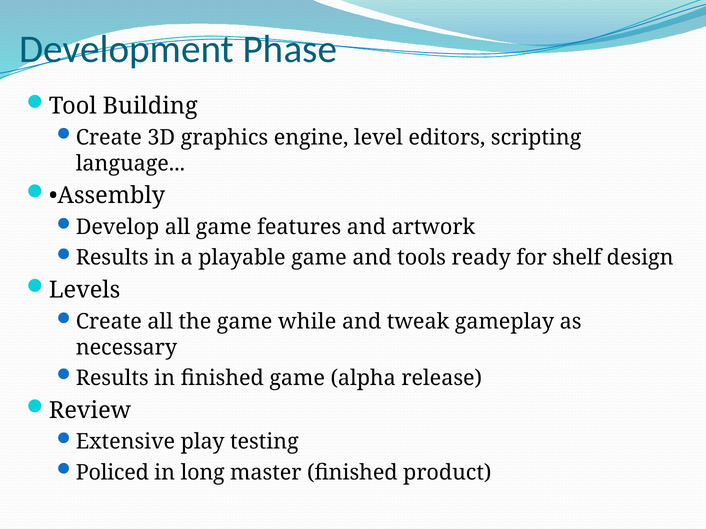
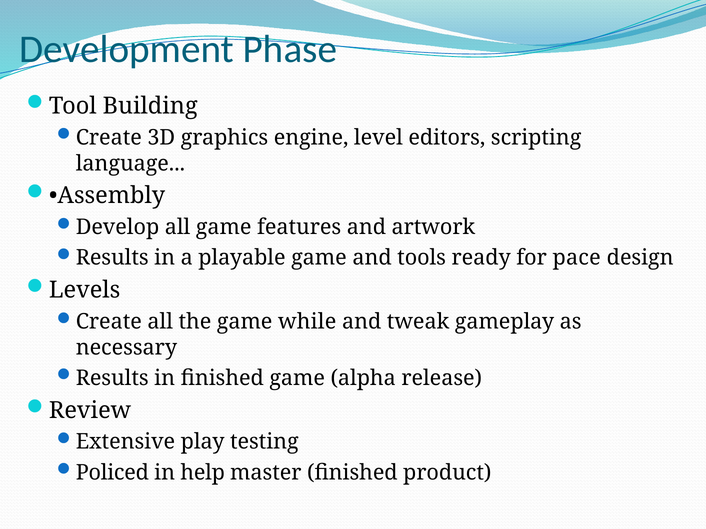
shelf: shelf -> pace
long: long -> help
